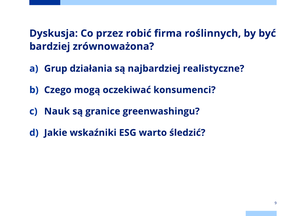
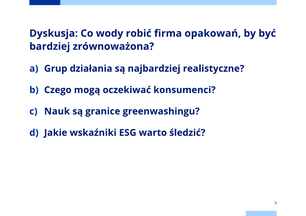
przez: przez -> wody
roślinnych: roślinnych -> opakowań
